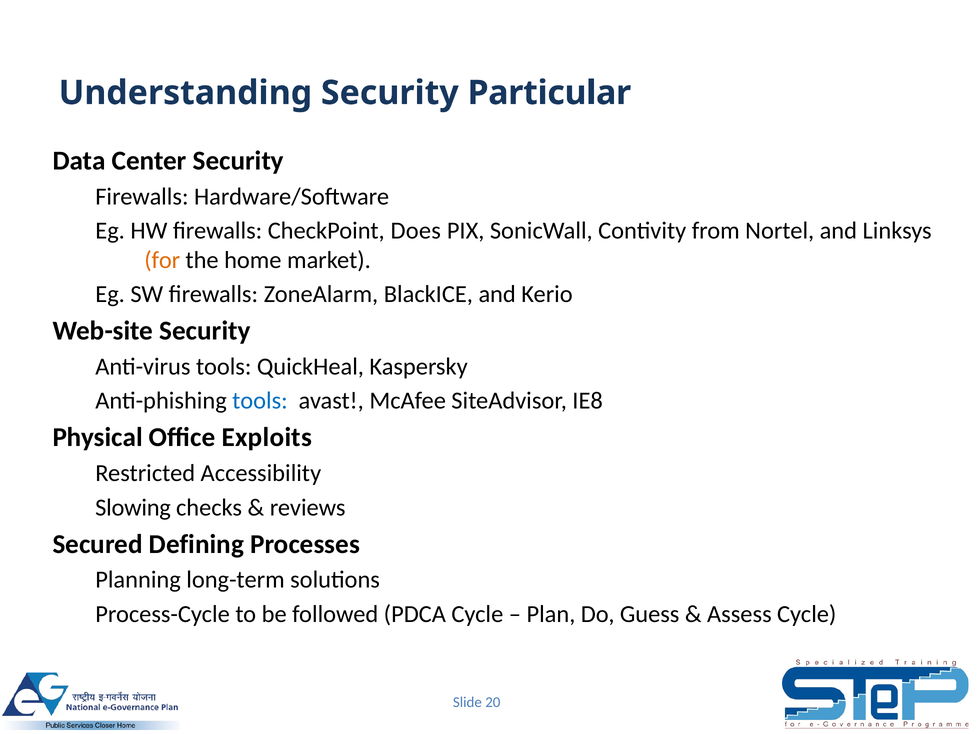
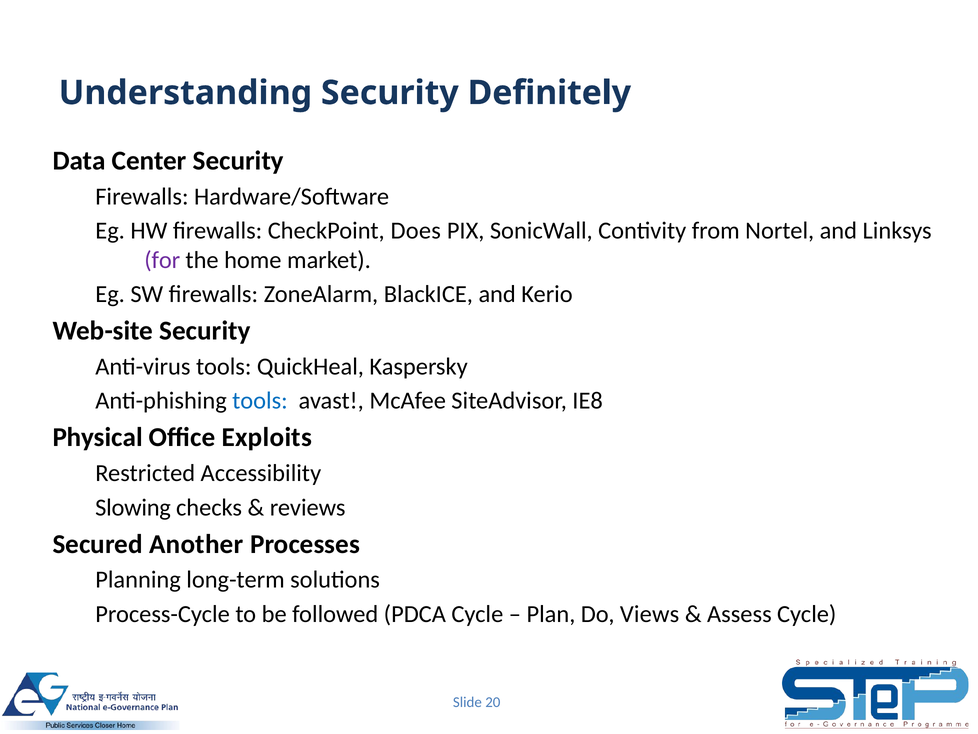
Particular: Particular -> Definitely
for colour: orange -> purple
Defining: Defining -> Another
Guess: Guess -> Views
